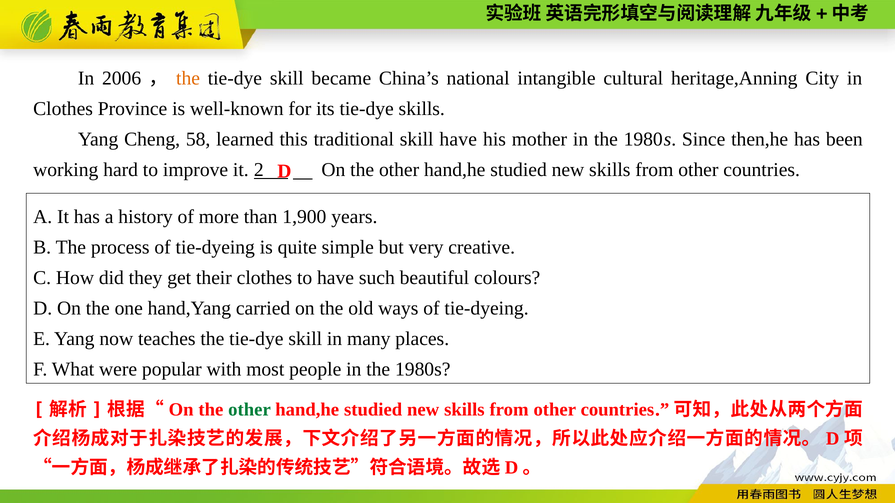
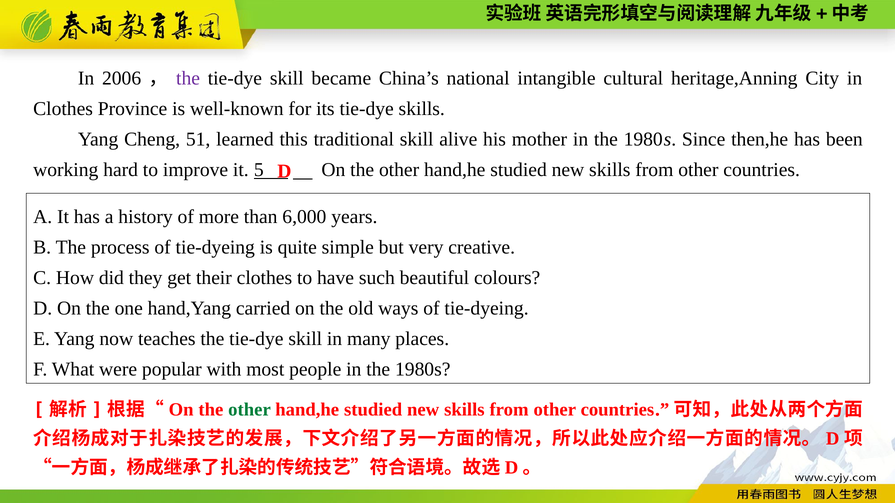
the at (188, 78) colour: orange -> purple
58: 58 -> 51
skill have: have -> alive
2: 2 -> 5
1,900: 1,900 -> 6,000
